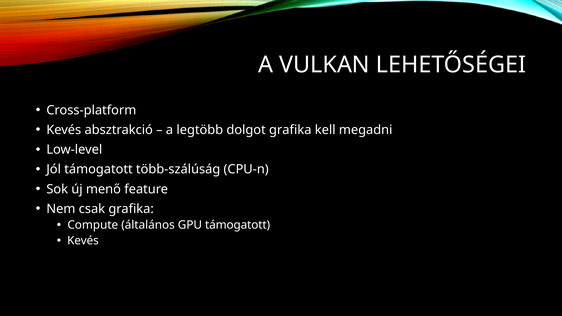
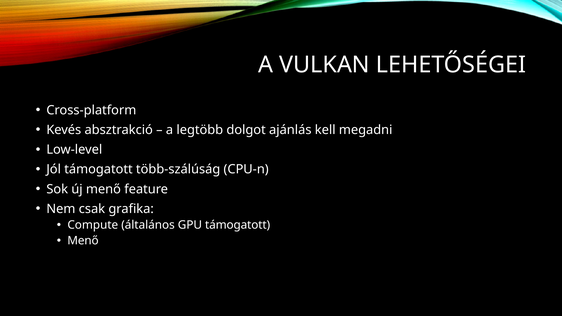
dolgot grafika: grafika -> ajánlás
Kevés at (83, 241): Kevés -> Menő
